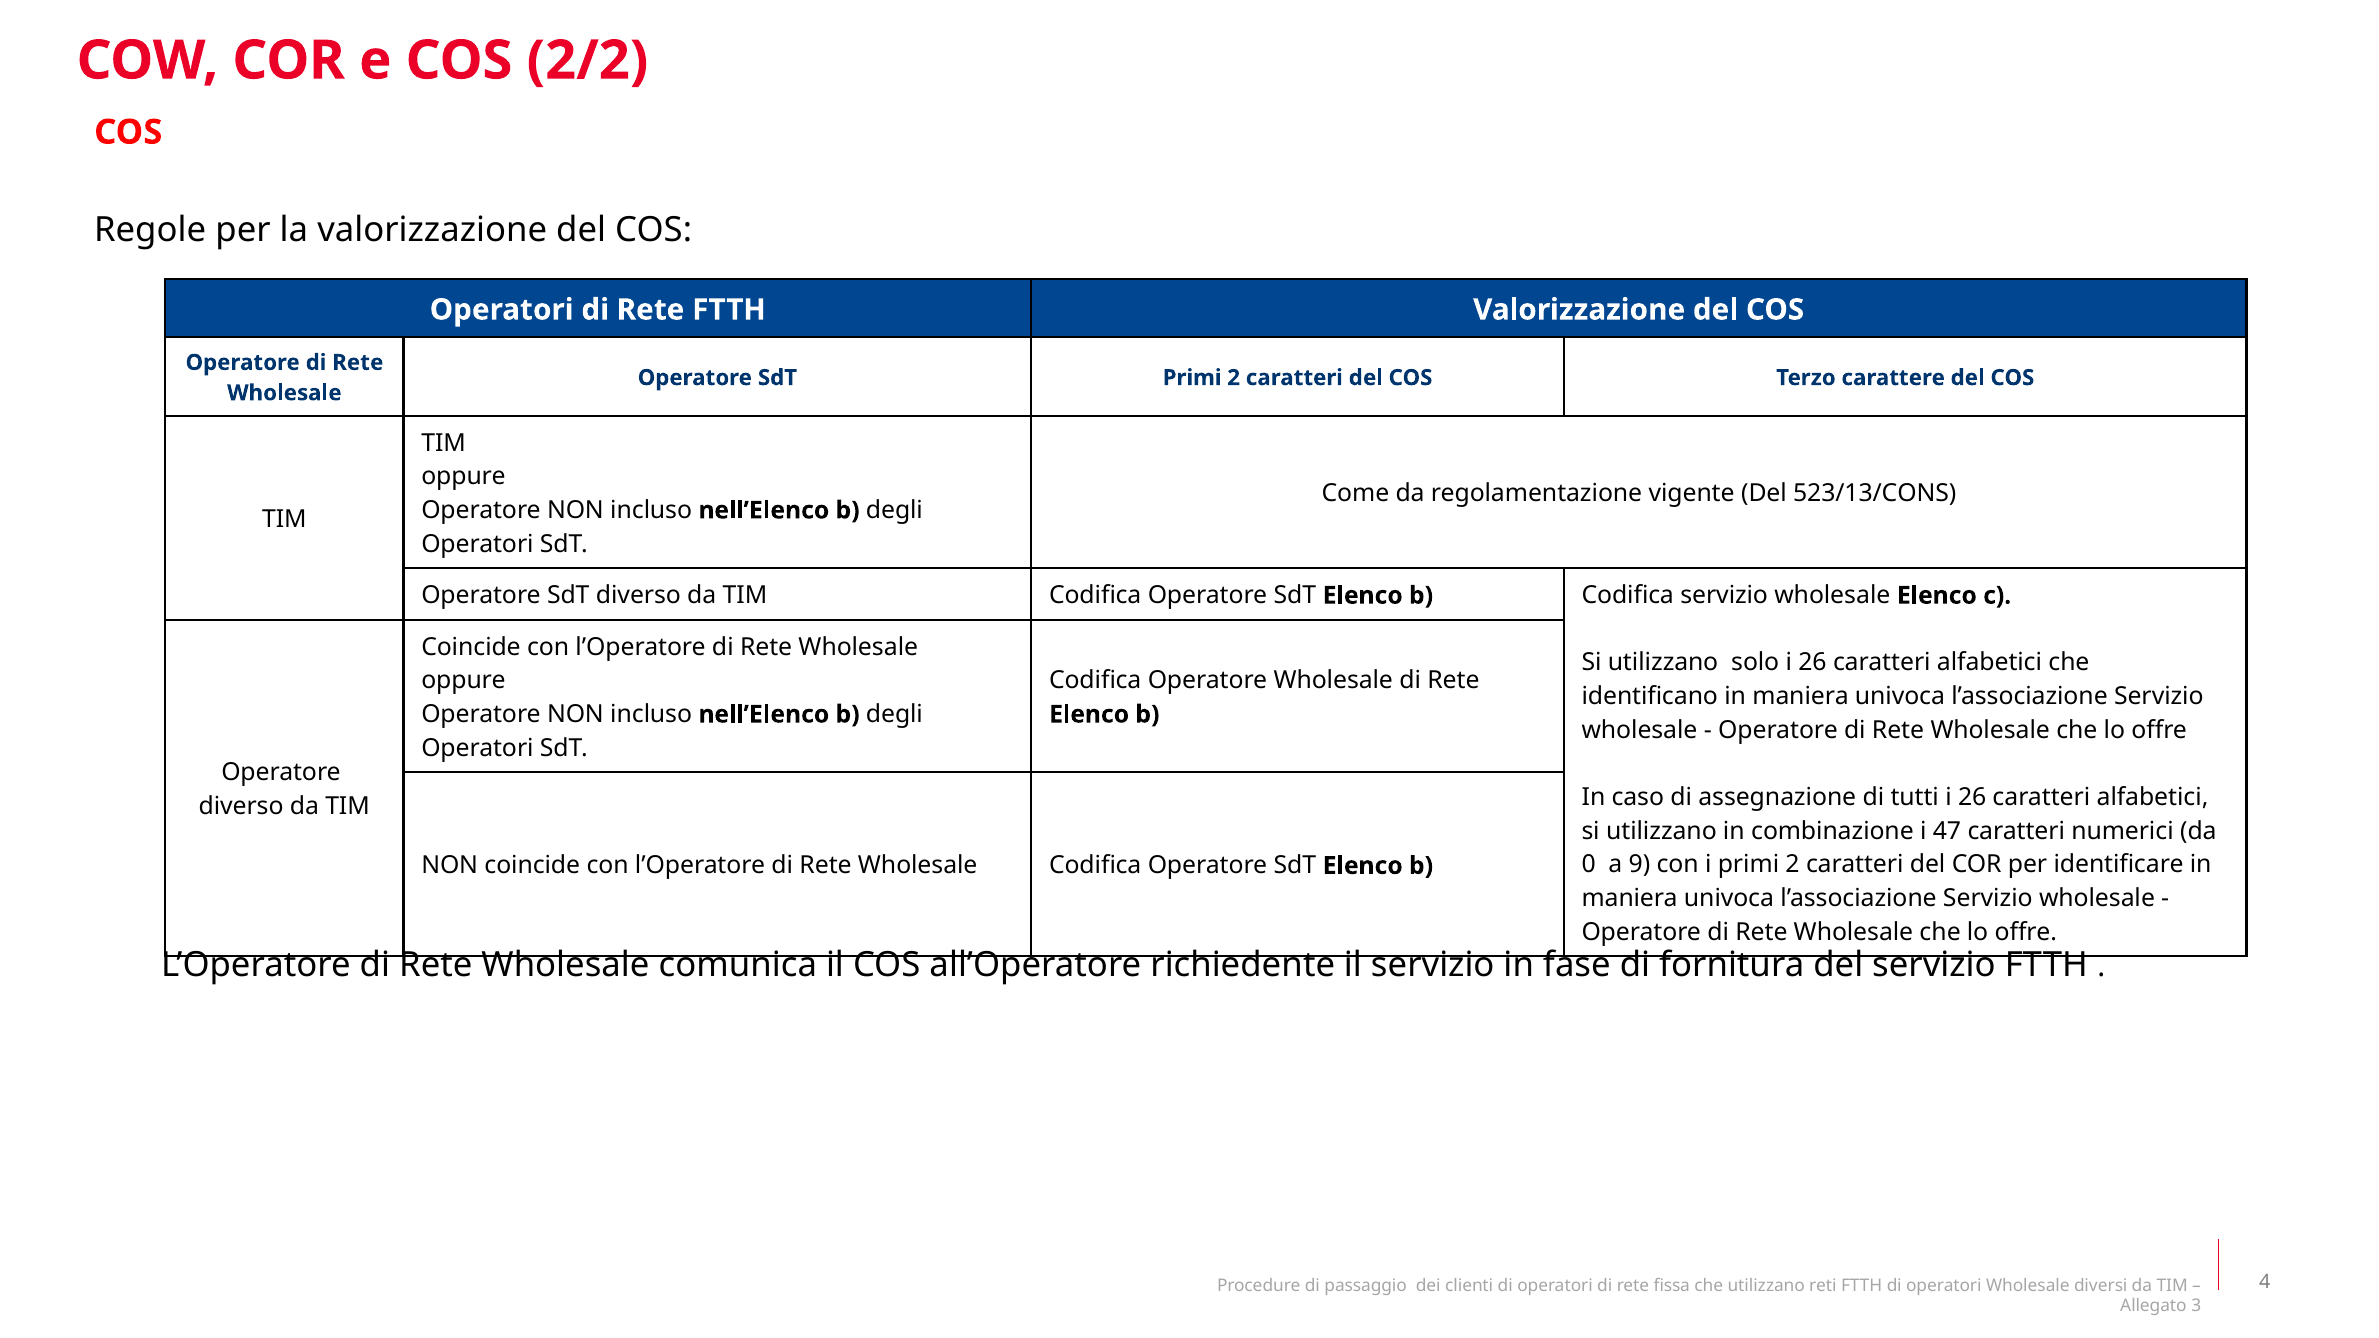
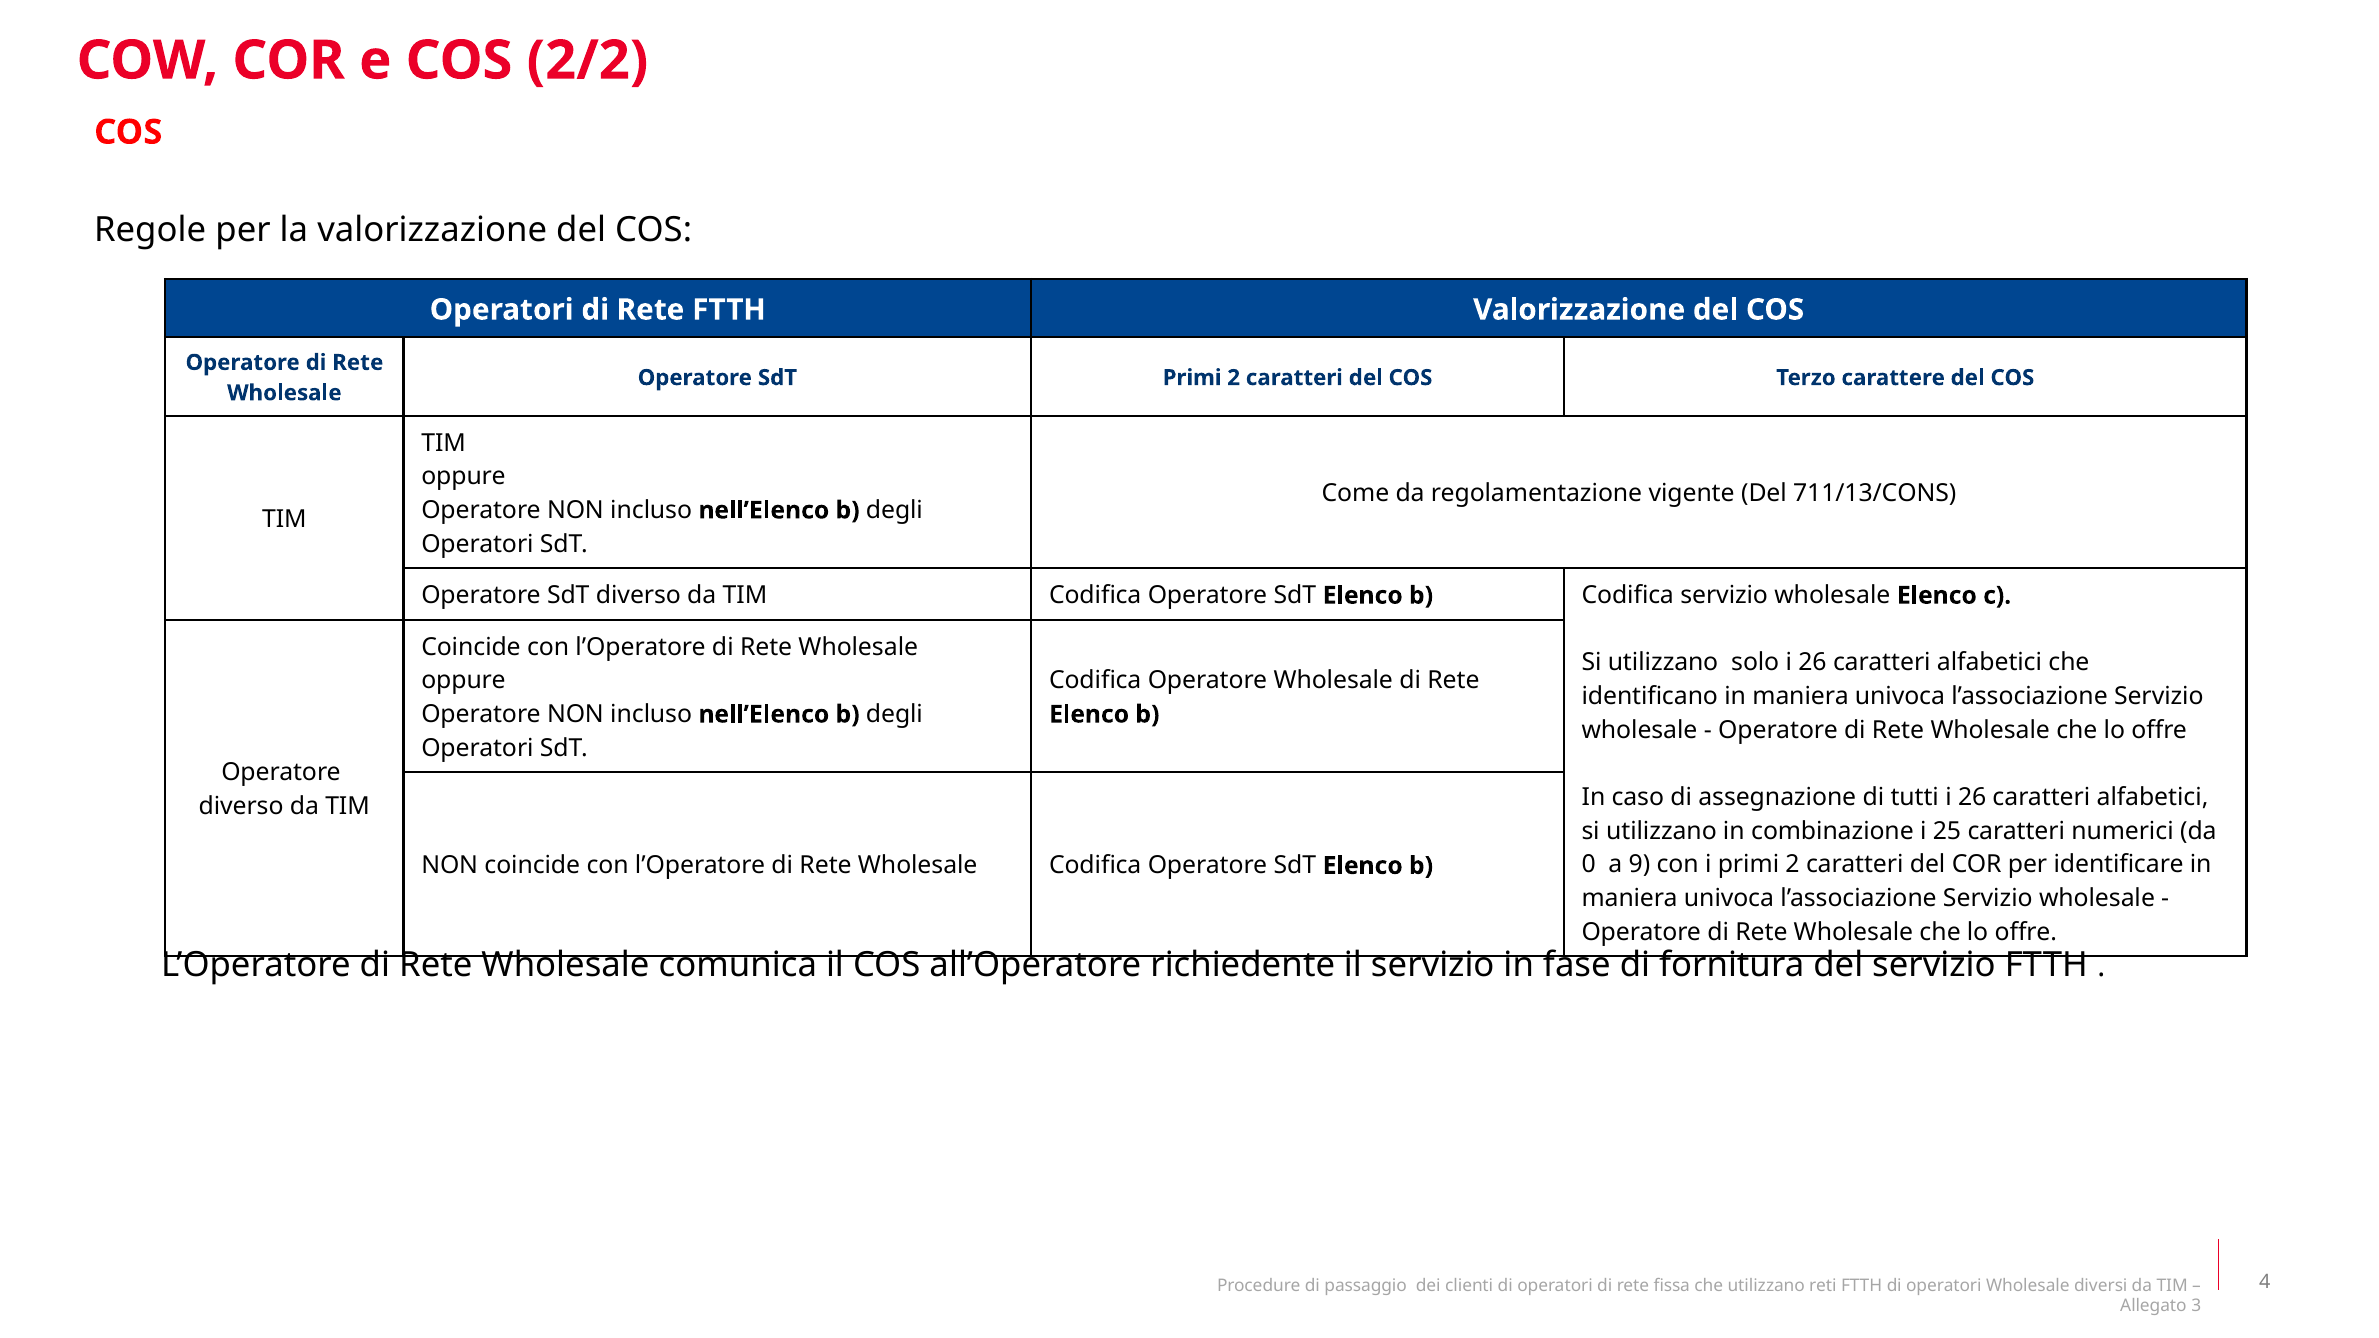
523/13/CONS: 523/13/CONS -> 711/13/CONS
47: 47 -> 25
